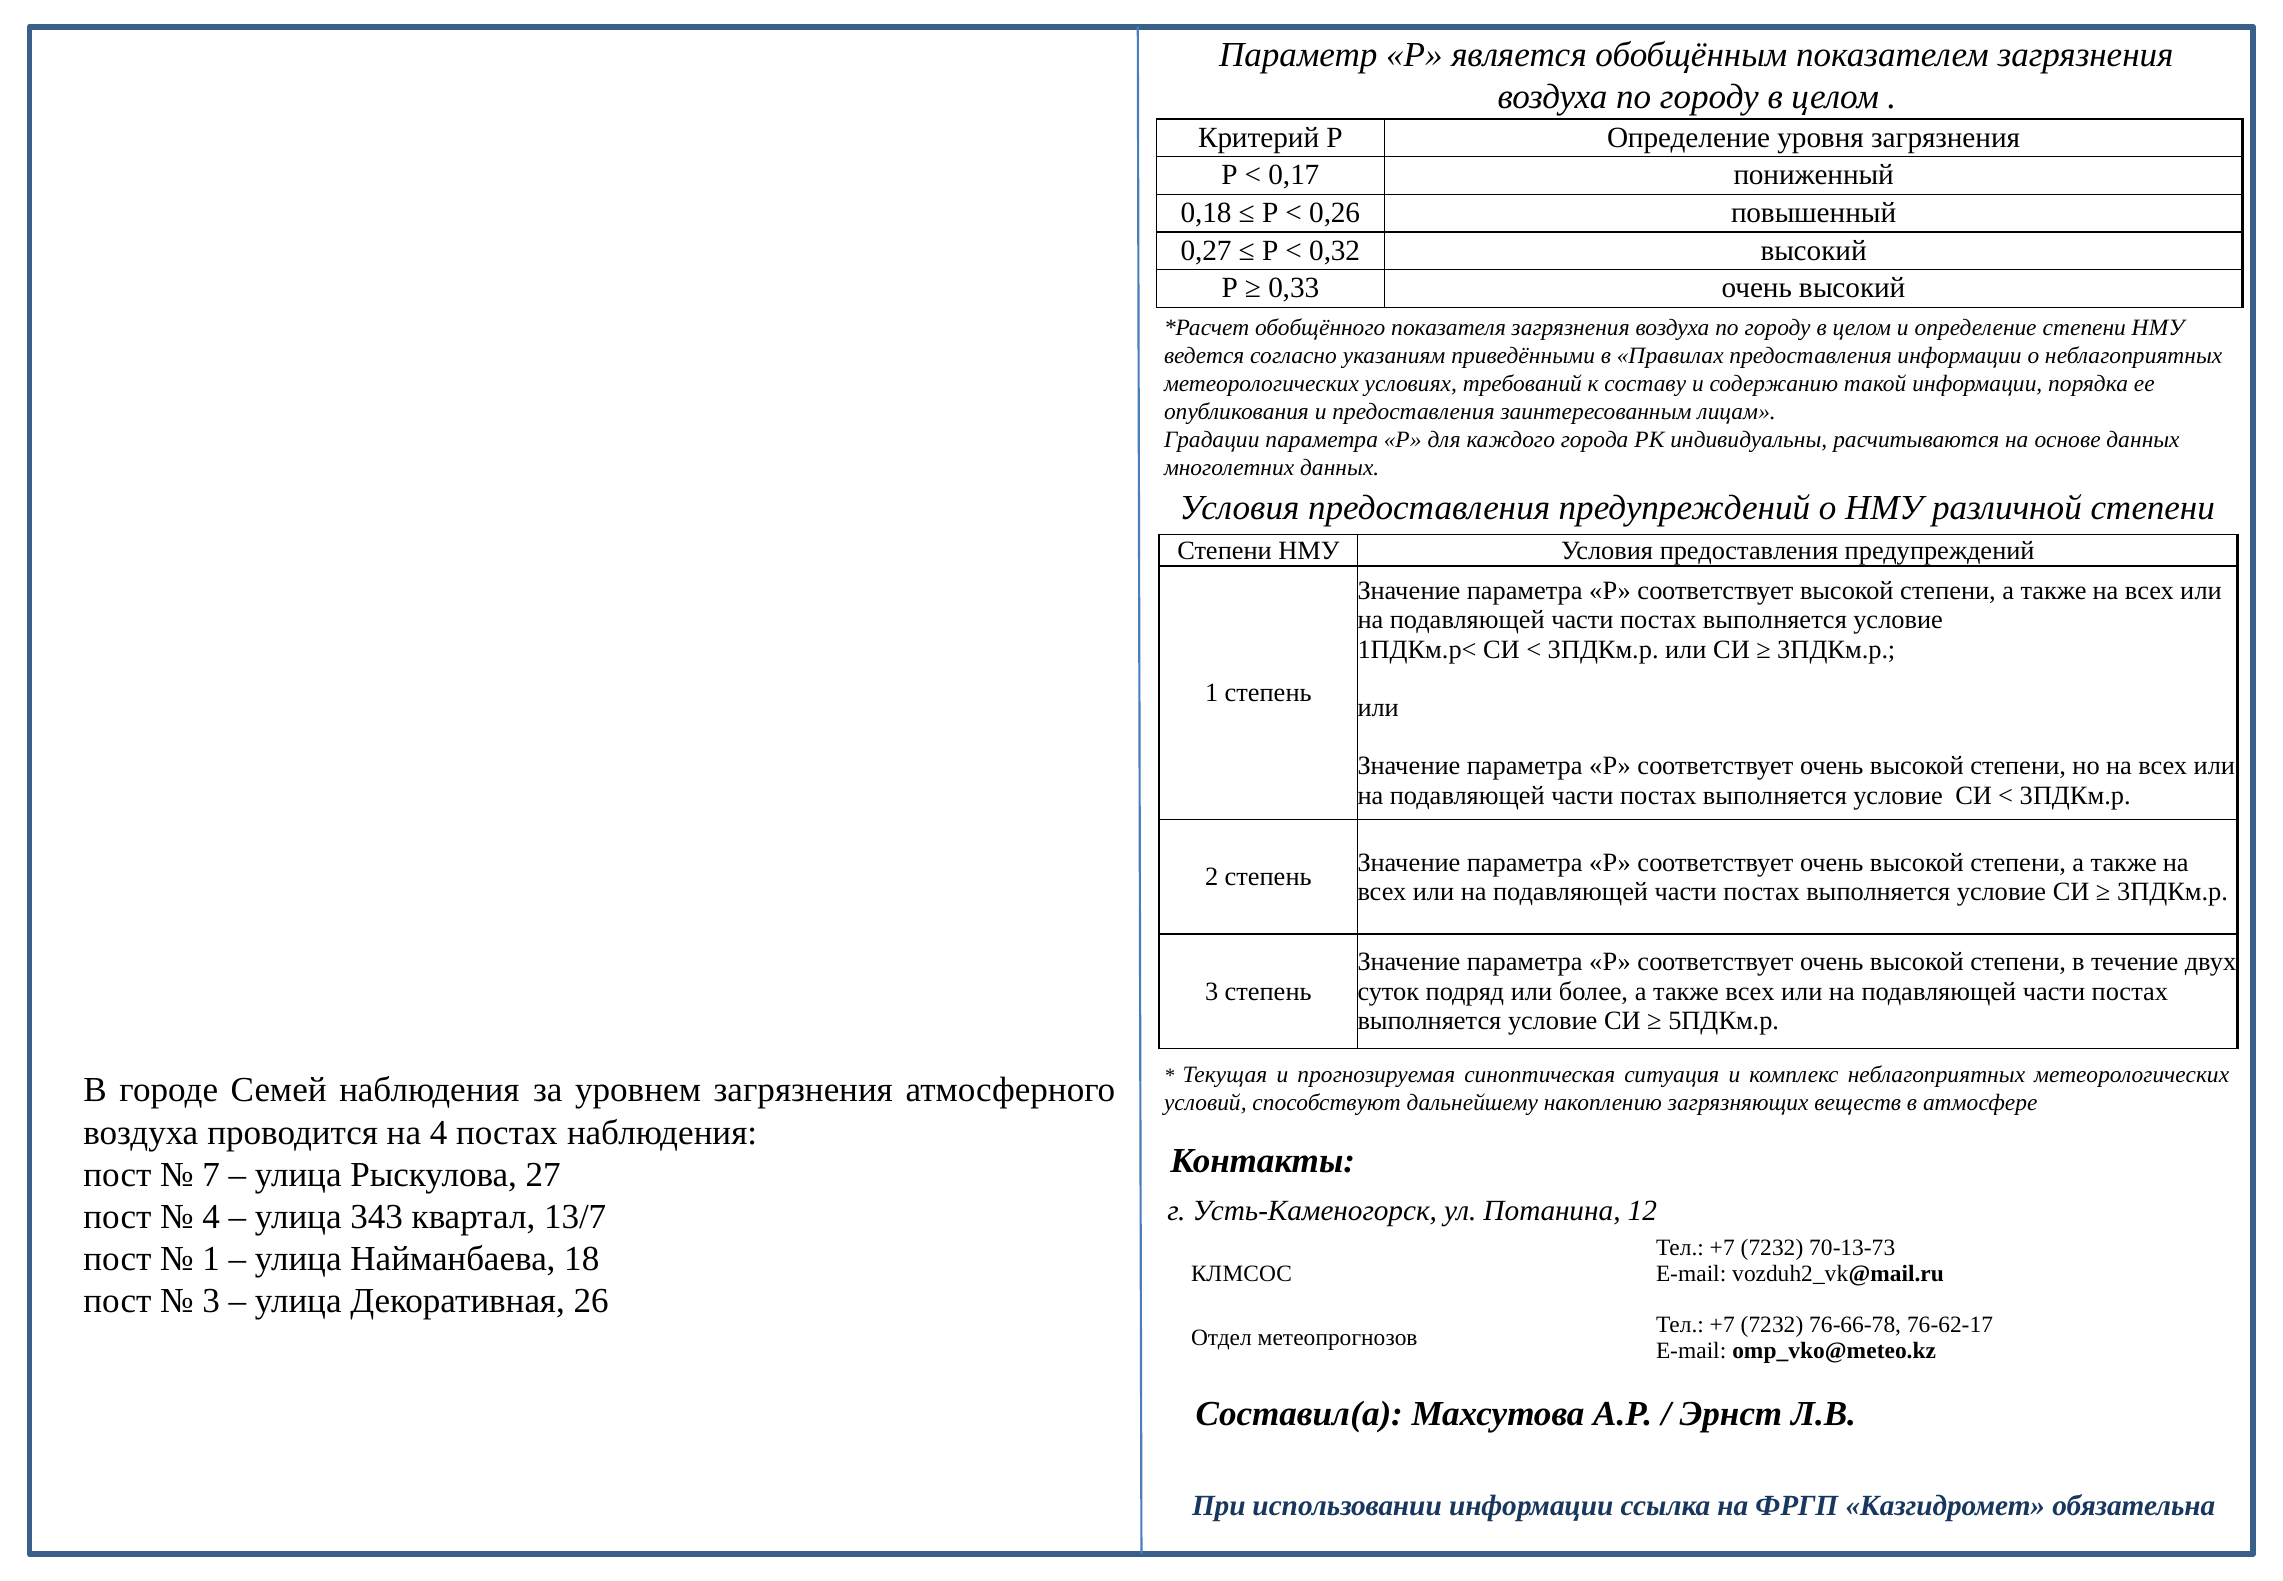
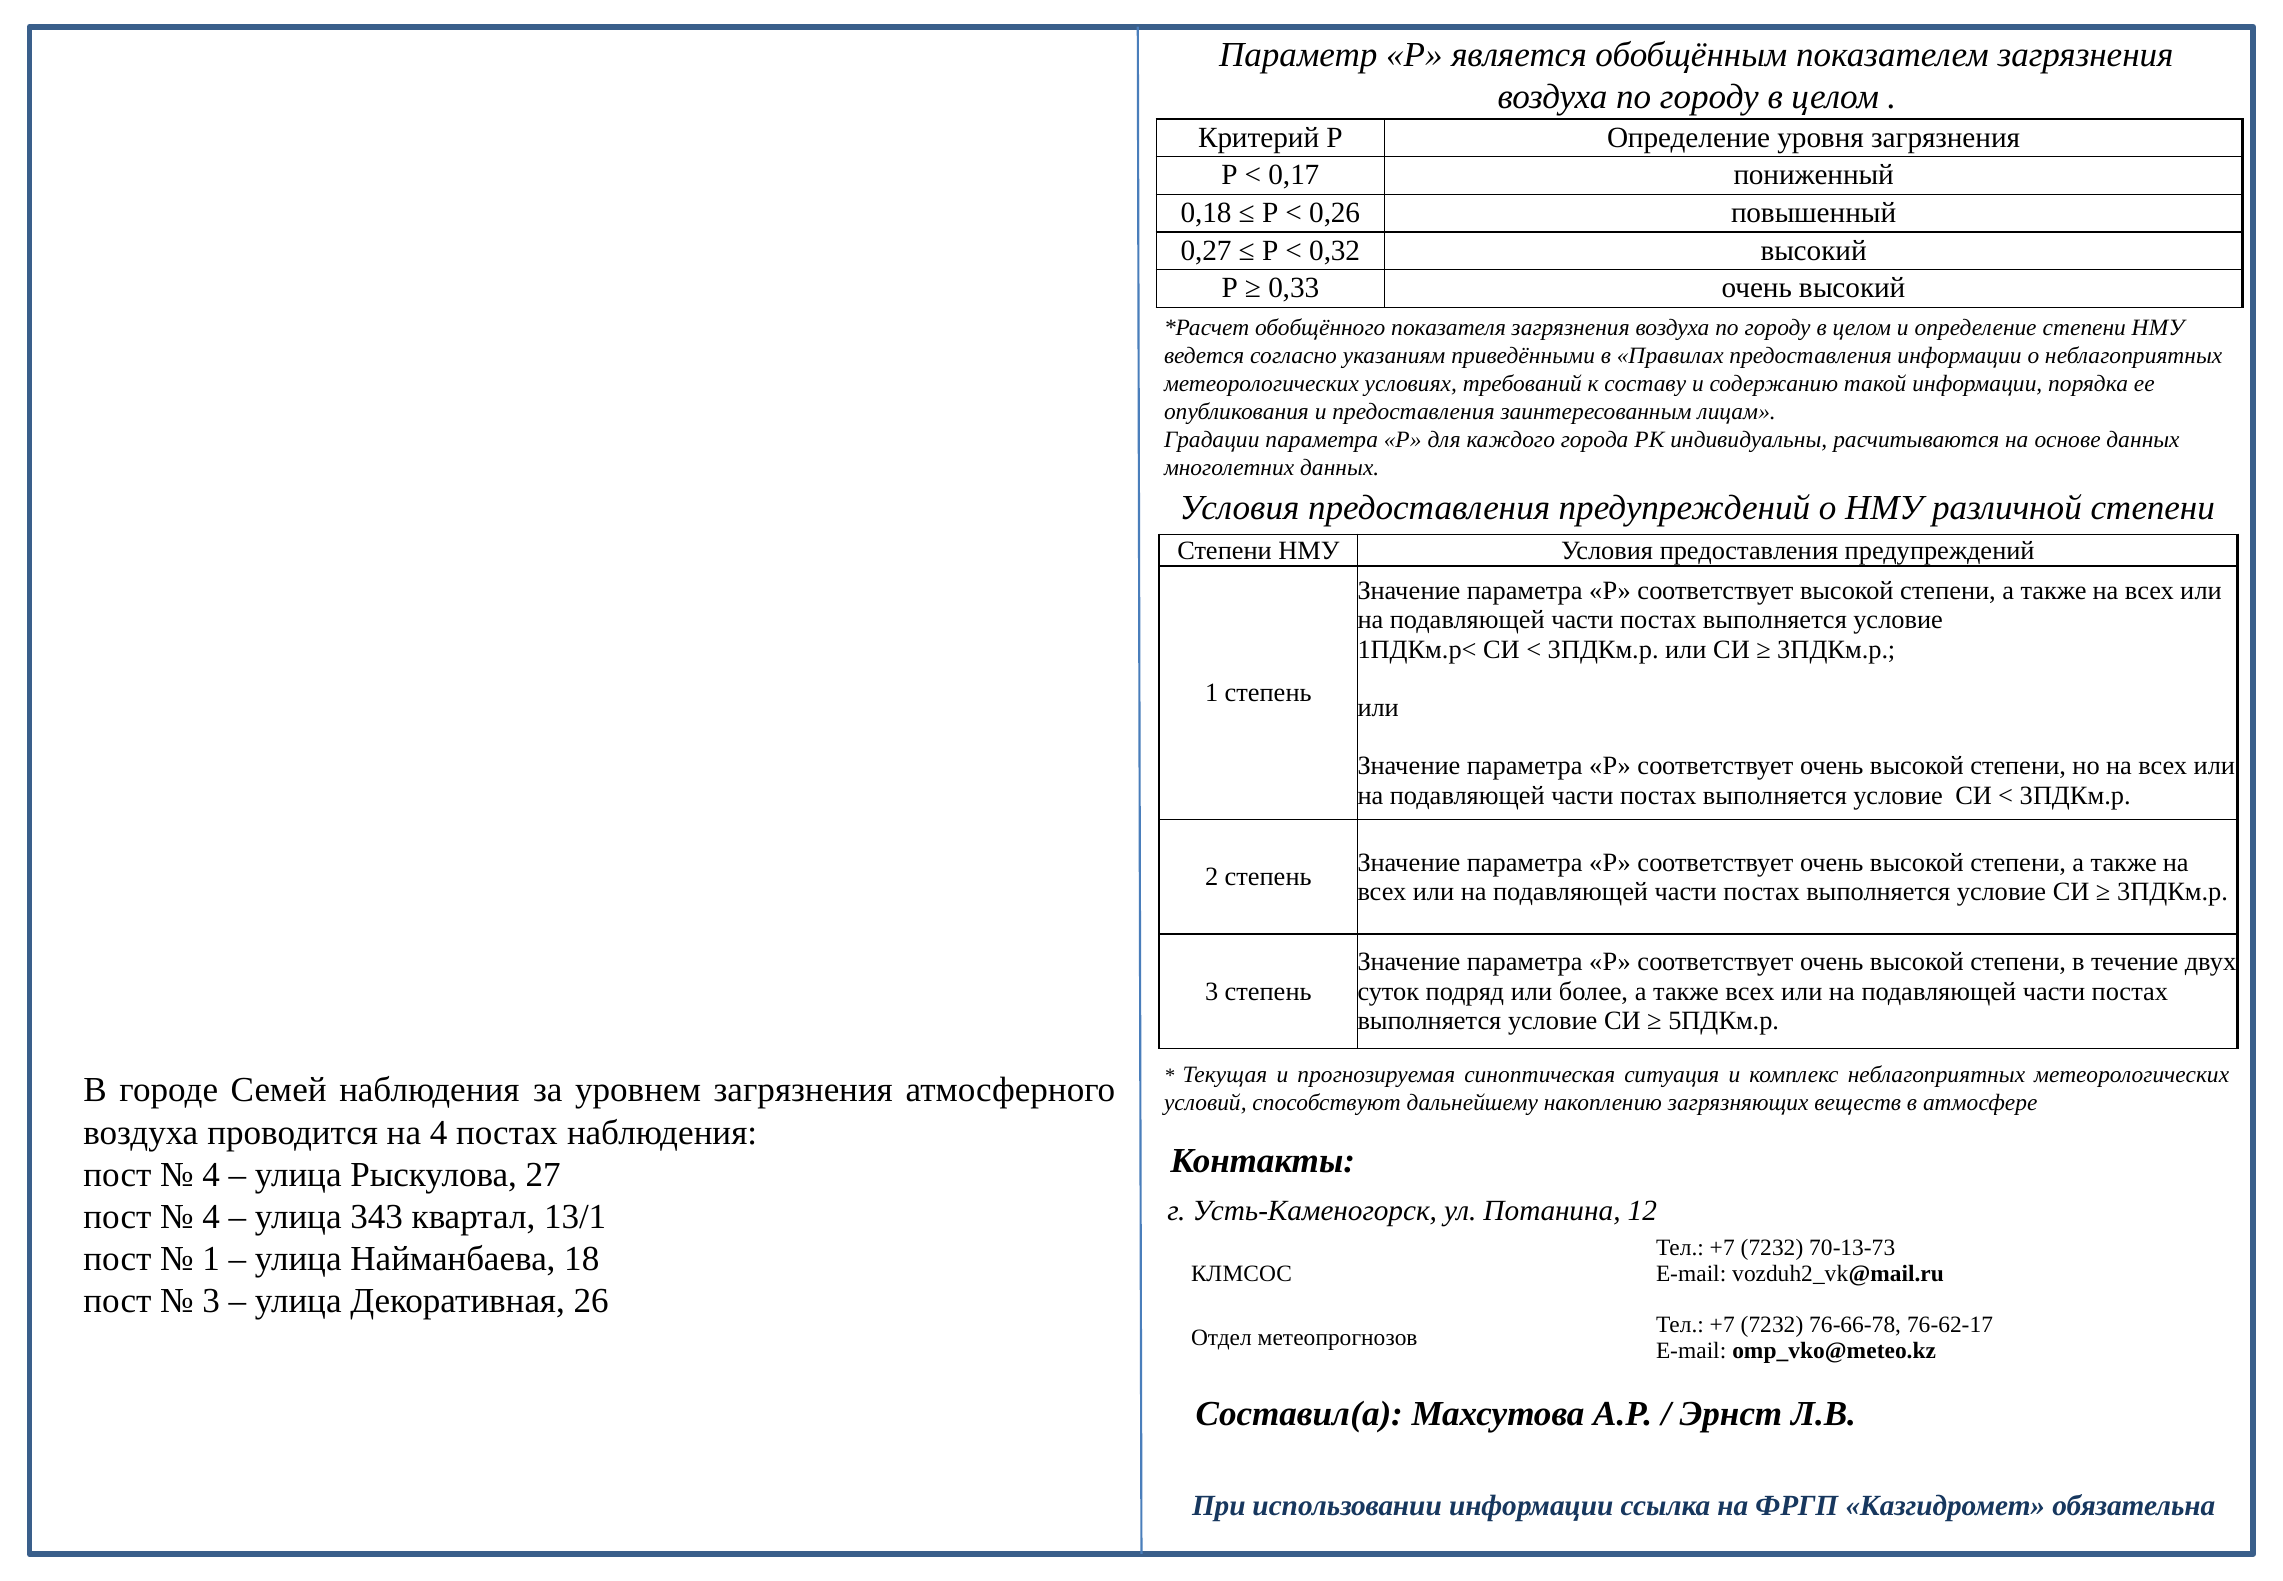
7 at (211, 1174): 7 -> 4
13/7: 13/7 -> 13/1
